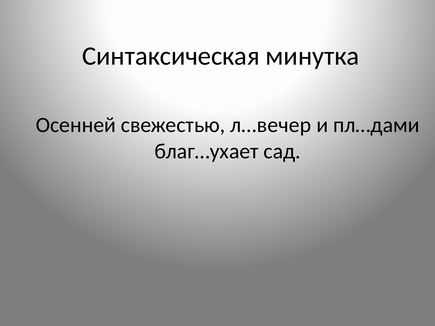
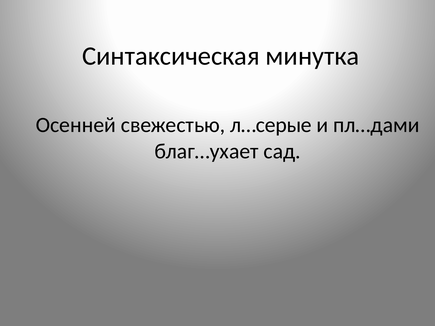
л…вечер: л…вечер -> л…серые
